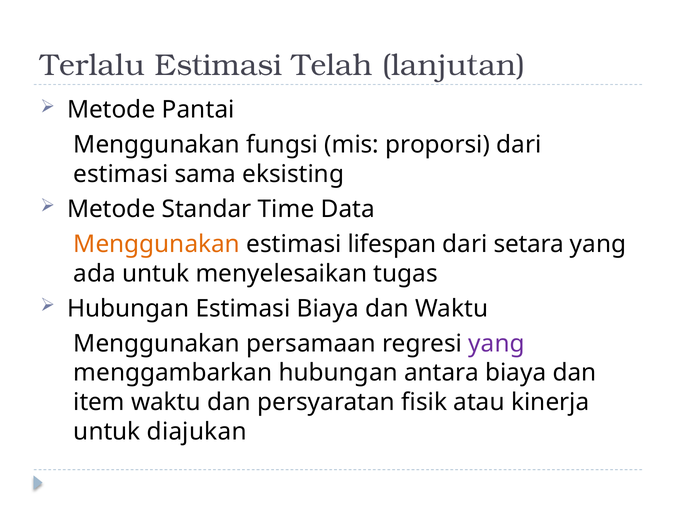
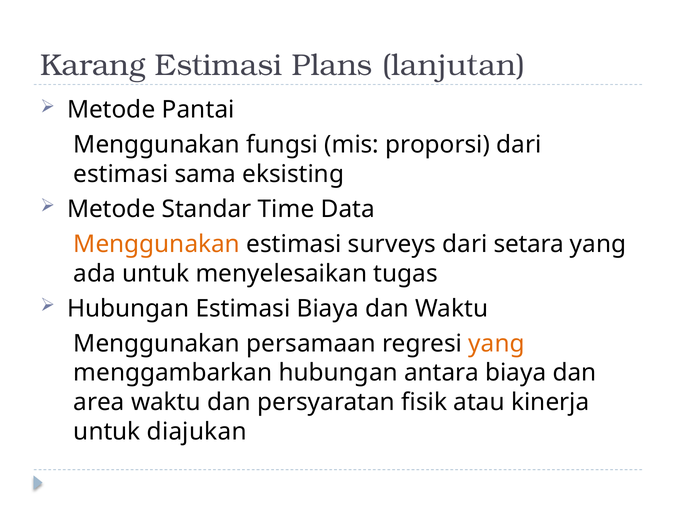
Terlalu: Terlalu -> Karang
Telah: Telah -> Plans
lifespan: lifespan -> surveys
yang at (497, 344) colour: purple -> orange
item: item -> area
